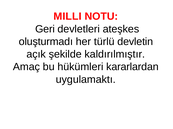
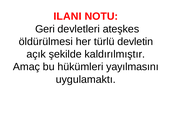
MILLI: MILLI -> ILANI
oluşturmadı: oluşturmadı -> öldürülmesi
kararlardan: kararlardan -> yayılmasını
